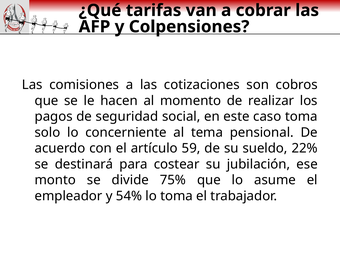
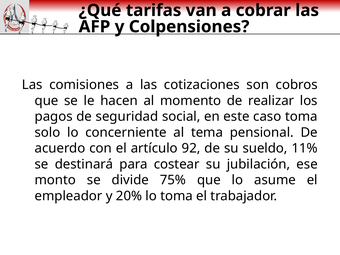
59: 59 -> 92
22%: 22% -> 11%
54%: 54% -> 20%
